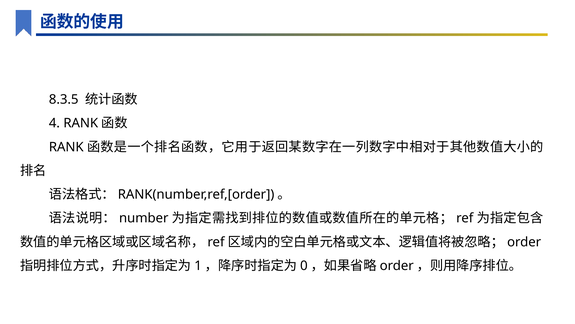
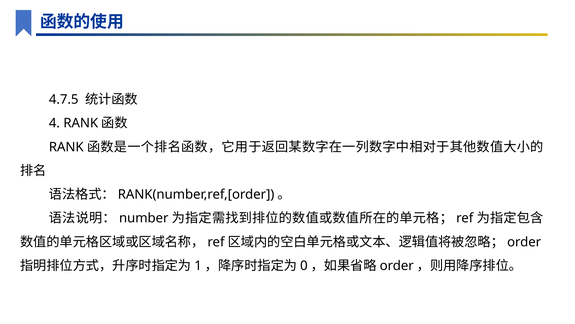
8.3.5: 8.3.5 -> 4.7.5
